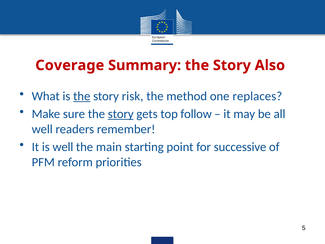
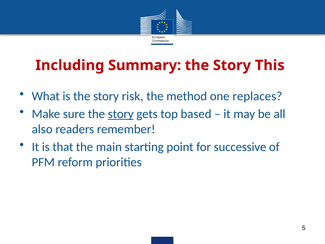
Coverage: Coverage -> Including
Also: Also -> This
the at (82, 96) underline: present -> none
follow: follow -> based
well at (42, 129): well -> also
is well: well -> that
